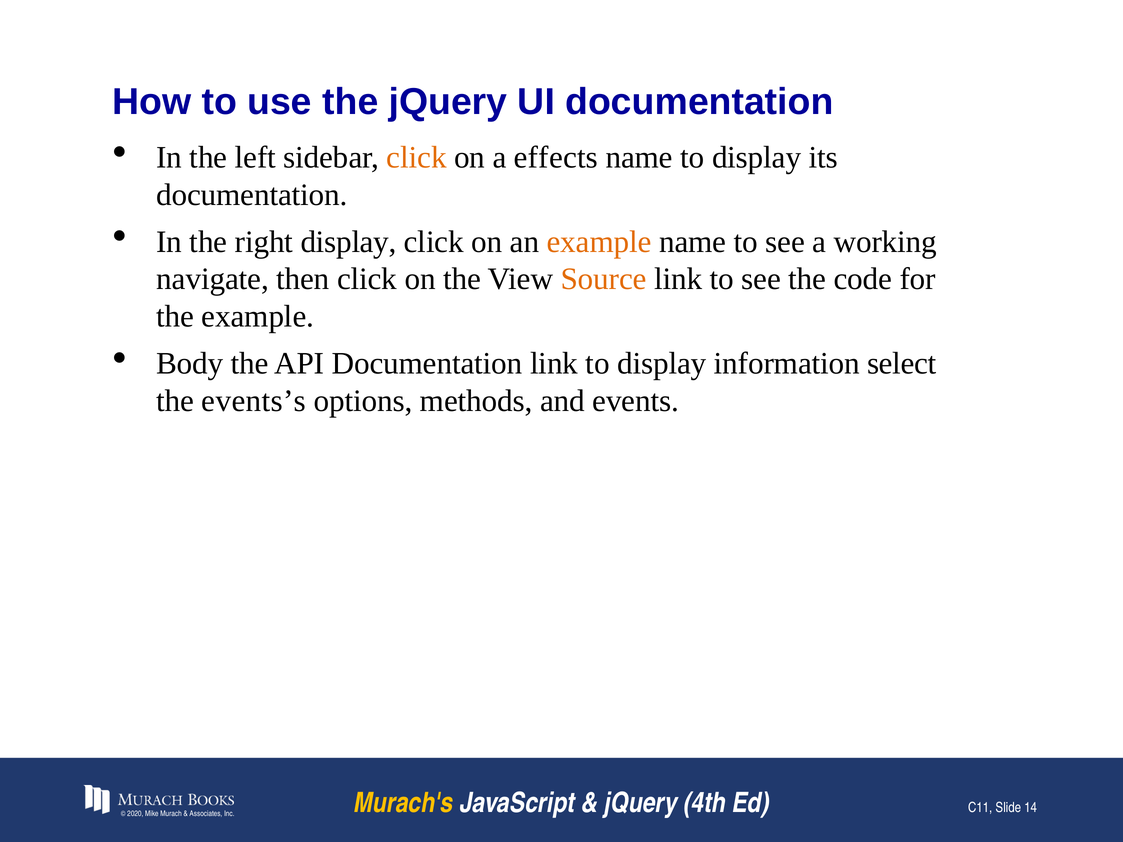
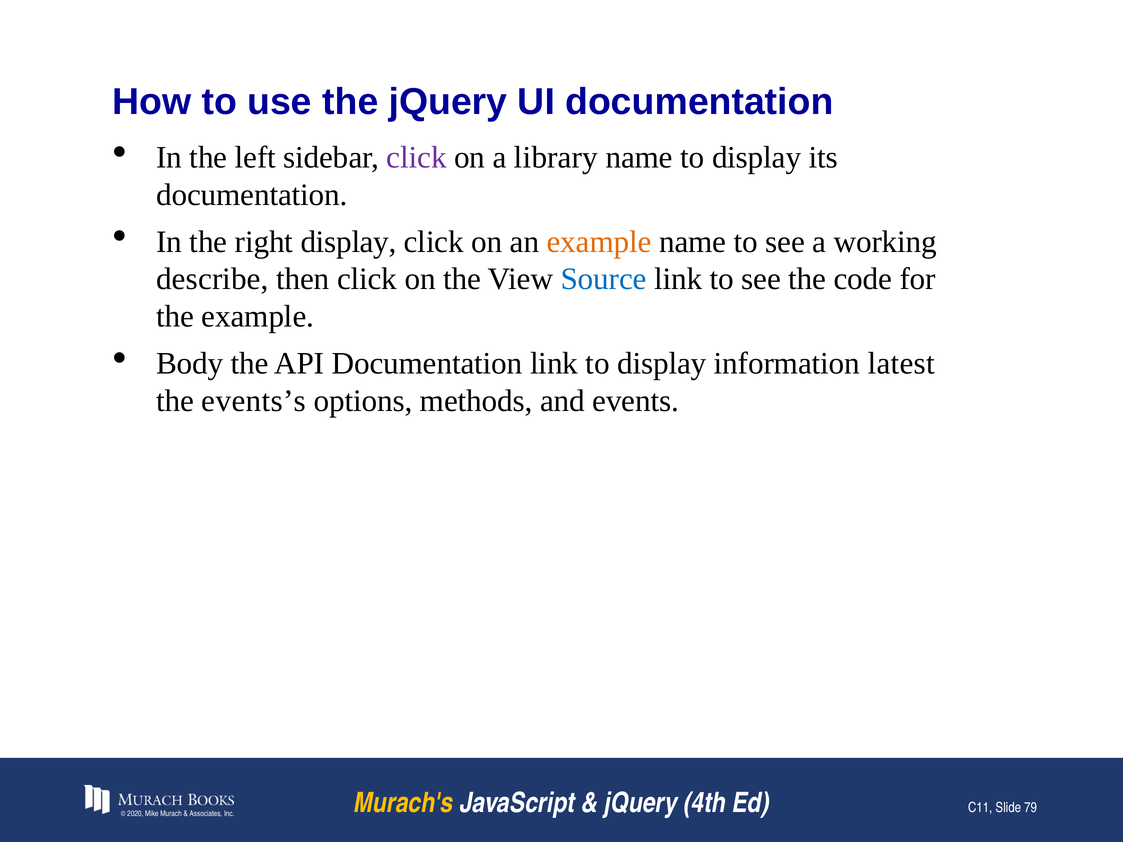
click at (417, 158) colour: orange -> purple
effects: effects -> library
navigate: navigate -> describe
Source colour: orange -> blue
select: select -> latest
14: 14 -> 79
